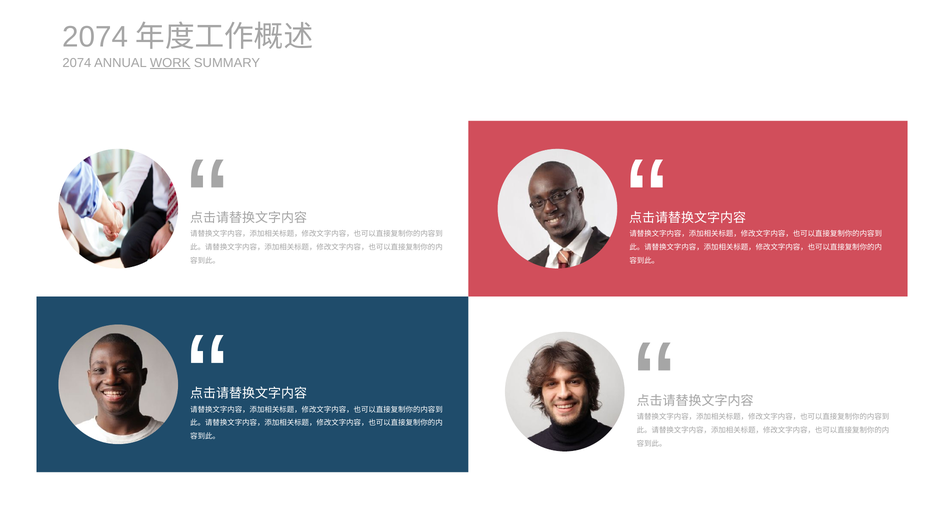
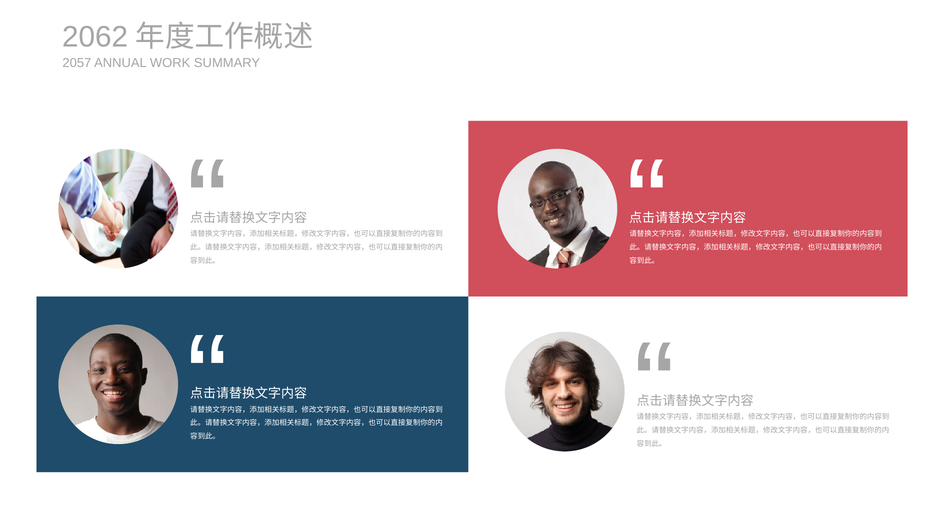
2074 at (95, 37): 2074 -> 2062
2074 at (77, 63): 2074 -> 2057
WORK underline: present -> none
